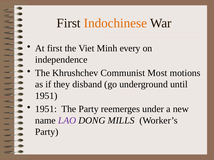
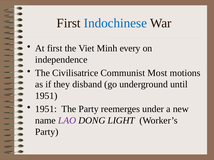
Indochinese colour: orange -> blue
Khrushchev: Khrushchev -> Civilisatrice
MILLS: MILLS -> LIGHT
